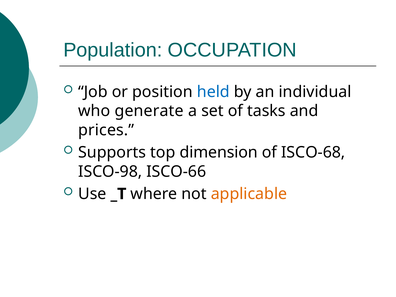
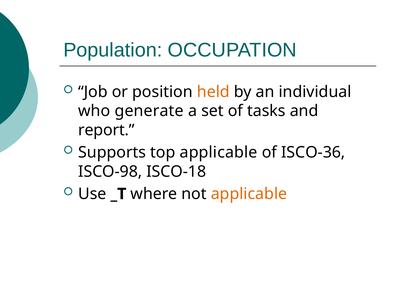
held colour: blue -> orange
prices: prices -> report
top dimension: dimension -> applicable
ISCO-68: ISCO-68 -> ISCO-36
ISCO-66: ISCO-66 -> ISCO-18
